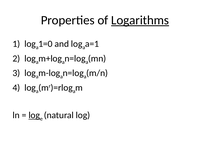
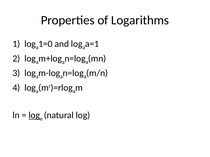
Logarithms underline: present -> none
